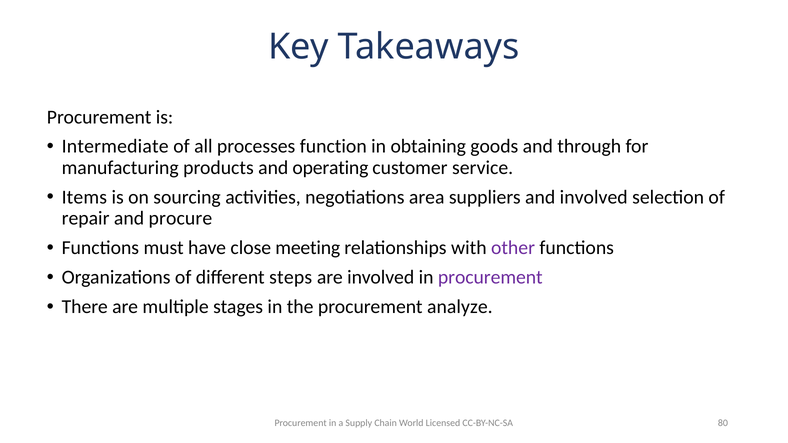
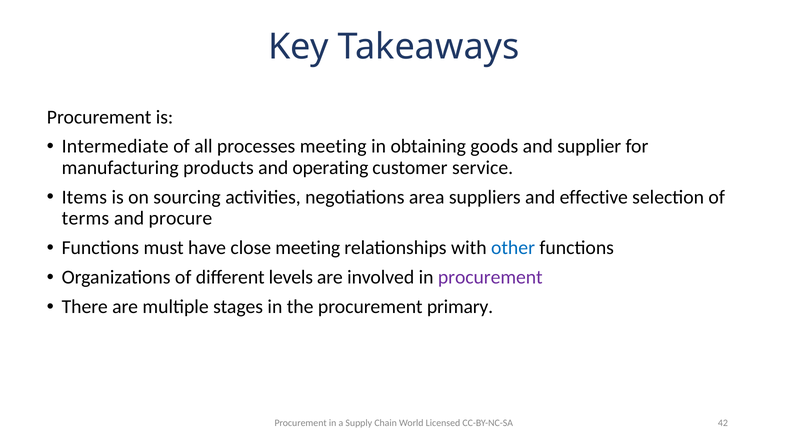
processes function: function -> meeting
through: through -> supplier
and involved: involved -> effective
repair: repair -> terms
other colour: purple -> blue
steps: steps -> levels
analyze: analyze -> primary
80: 80 -> 42
